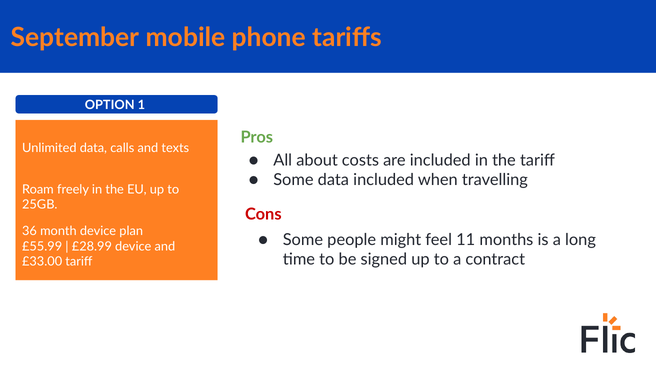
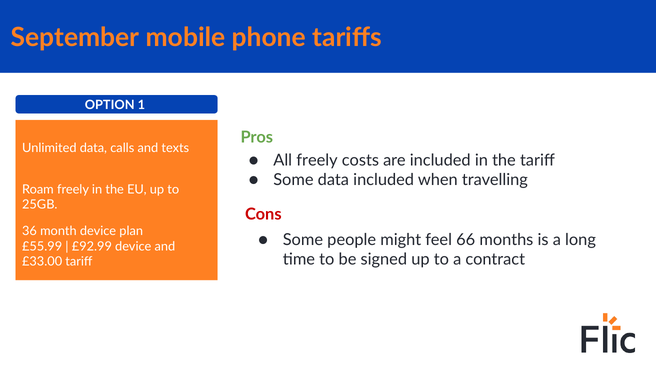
All about: about -> freely
11: 11 -> 66
£28.99: £28.99 -> £92.99
